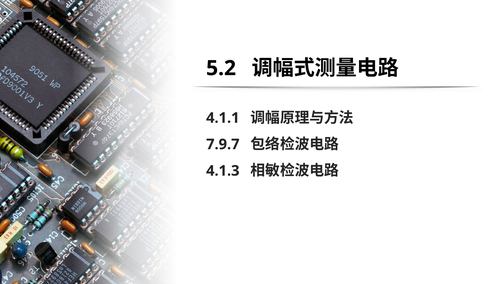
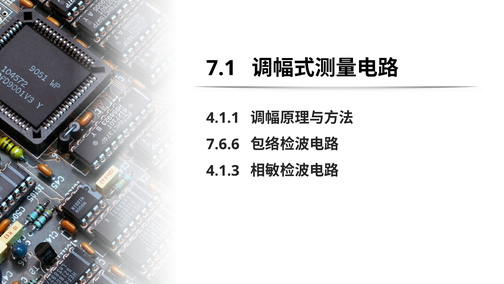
5.2: 5.2 -> 7.1
7.9.7: 7.9.7 -> 7.6.6
